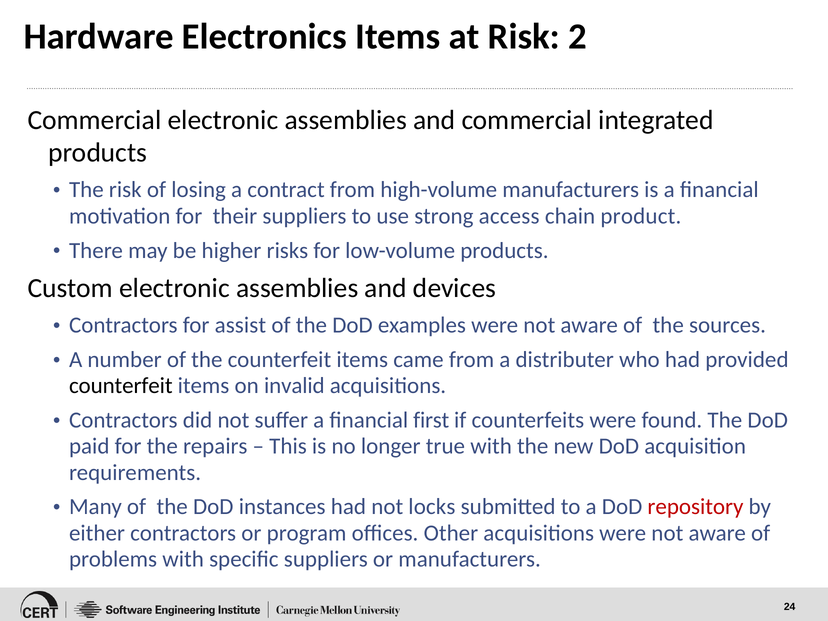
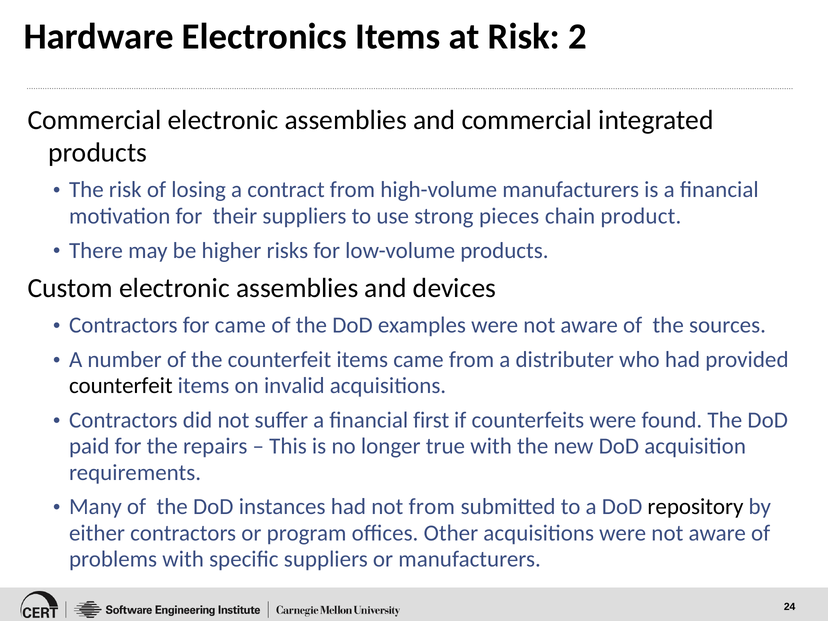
access: access -> pieces
for assist: assist -> came
not locks: locks -> from
repository colour: red -> black
